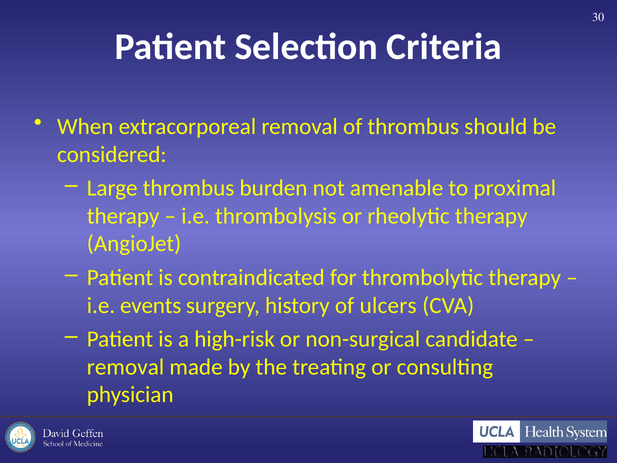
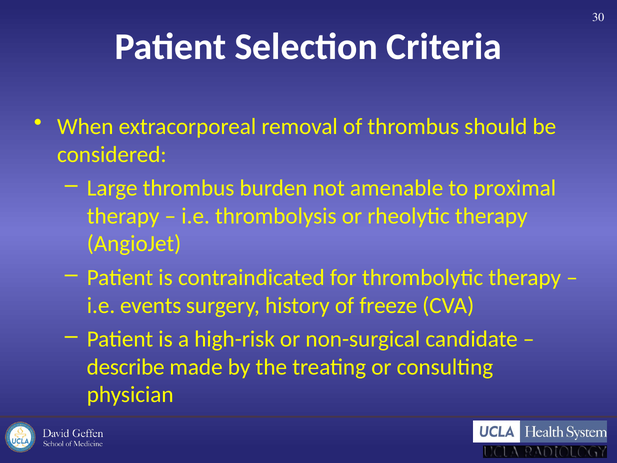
ulcers: ulcers -> freeze
removal at (126, 367): removal -> describe
